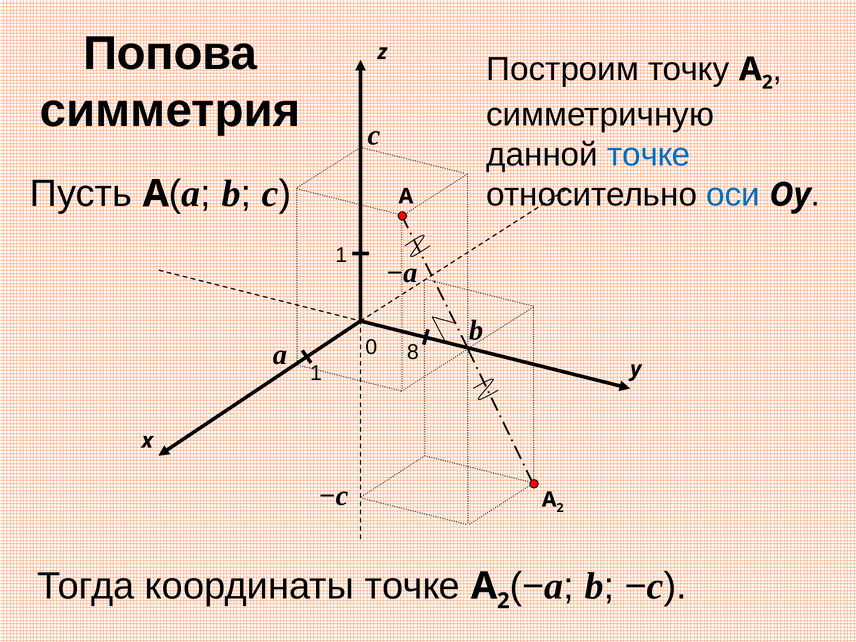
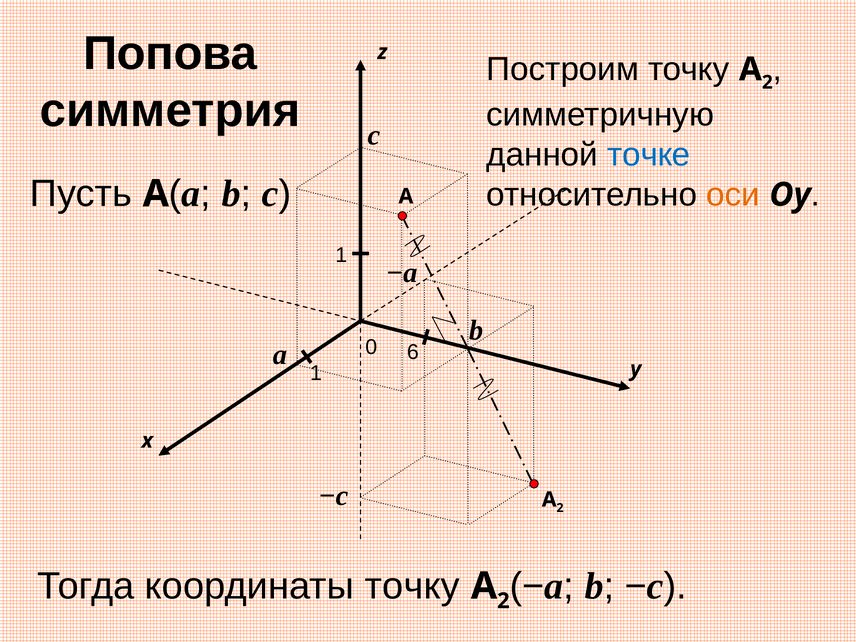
оси colour: blue -> orange
8: 8 -> 6
координаты точке: точке -> точку
